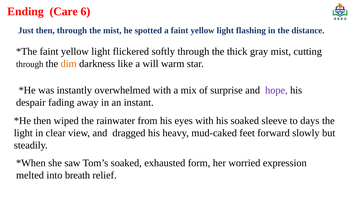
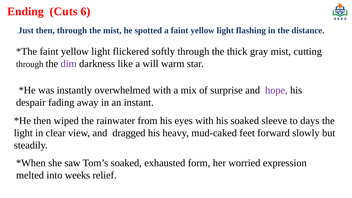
Care: Care -> Cuts
dim colour: orange -> purple
breath: breath -> weeks
